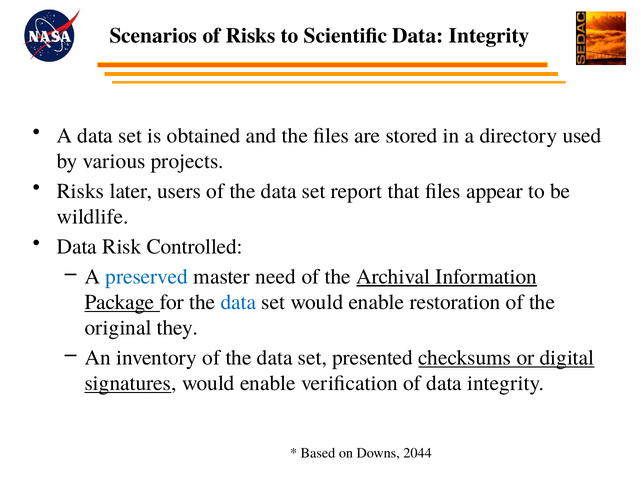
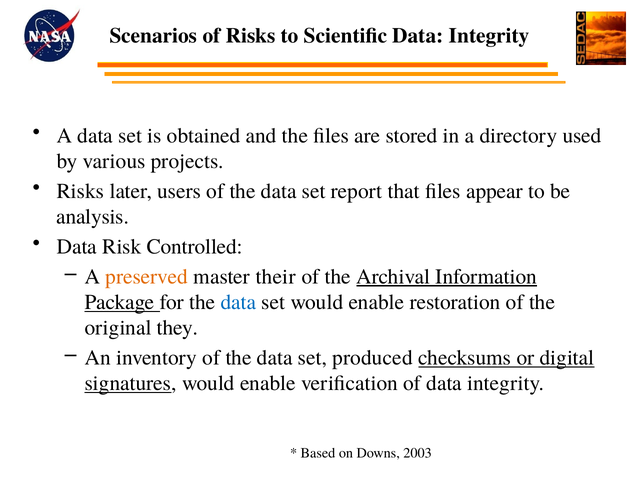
wildlife: wildlife -> analysis
preserved colour: blue -> orange
need: need -> their
presented: presented -> produced
2044: 2044 -> 2003
